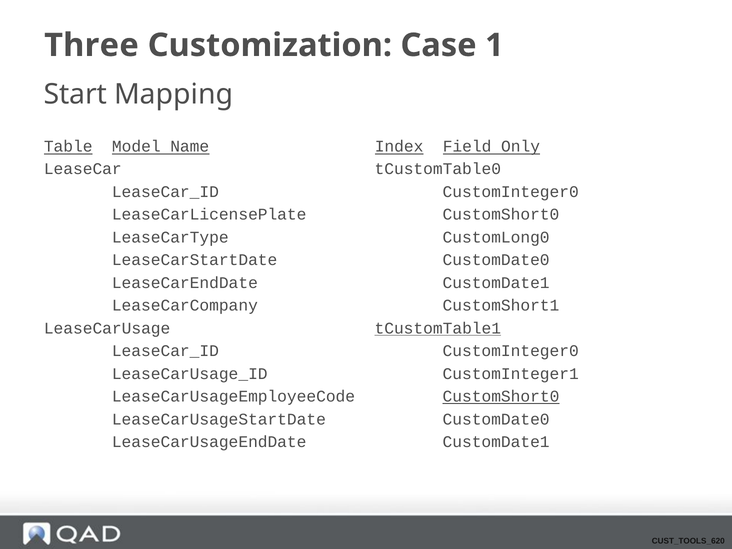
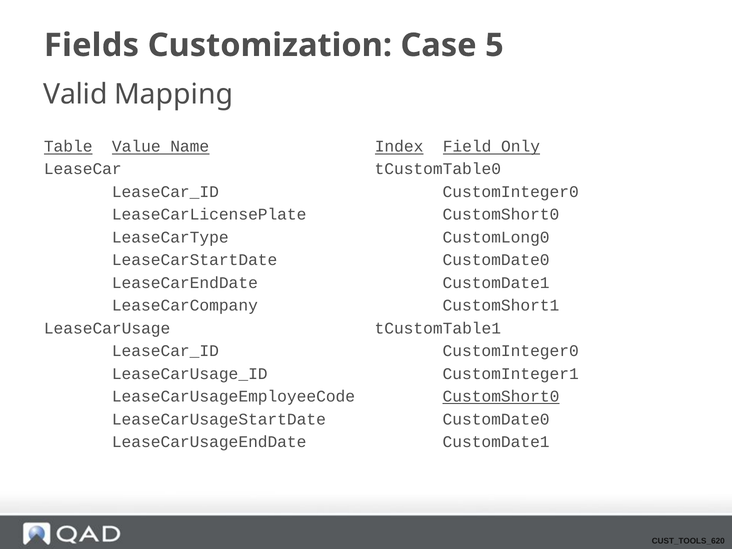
Three: Three -> Fields
1: 1 -> 5
Start: Start -> Valid
Model: Model -> Value
tCustomTable1 underline: present -> none
